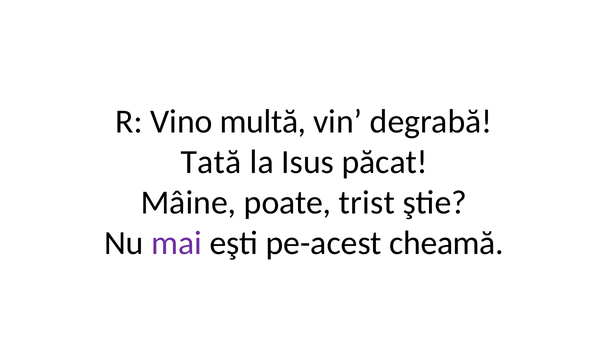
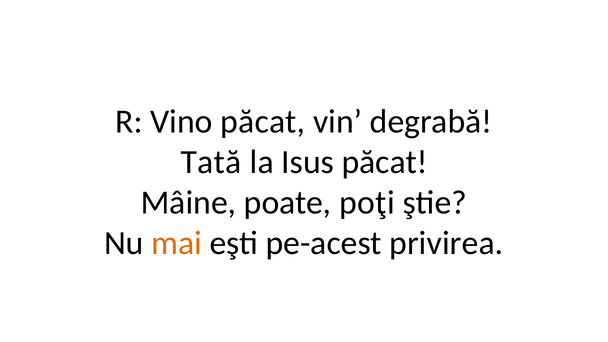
Vino multă: multă -> păcat
trist: trist -> poţi
mai colour: purple -> orange
cheamă: cheamă -> privirea
